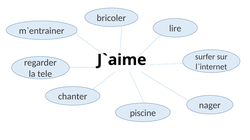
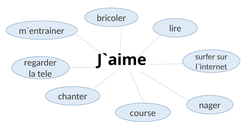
piscine: piscine -> course
